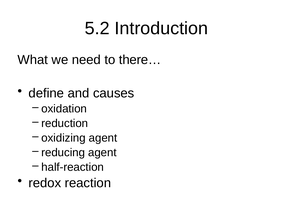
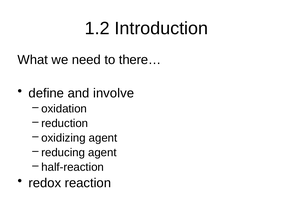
5.2: 5.2 -> 1.2
causes: causes -> involve
